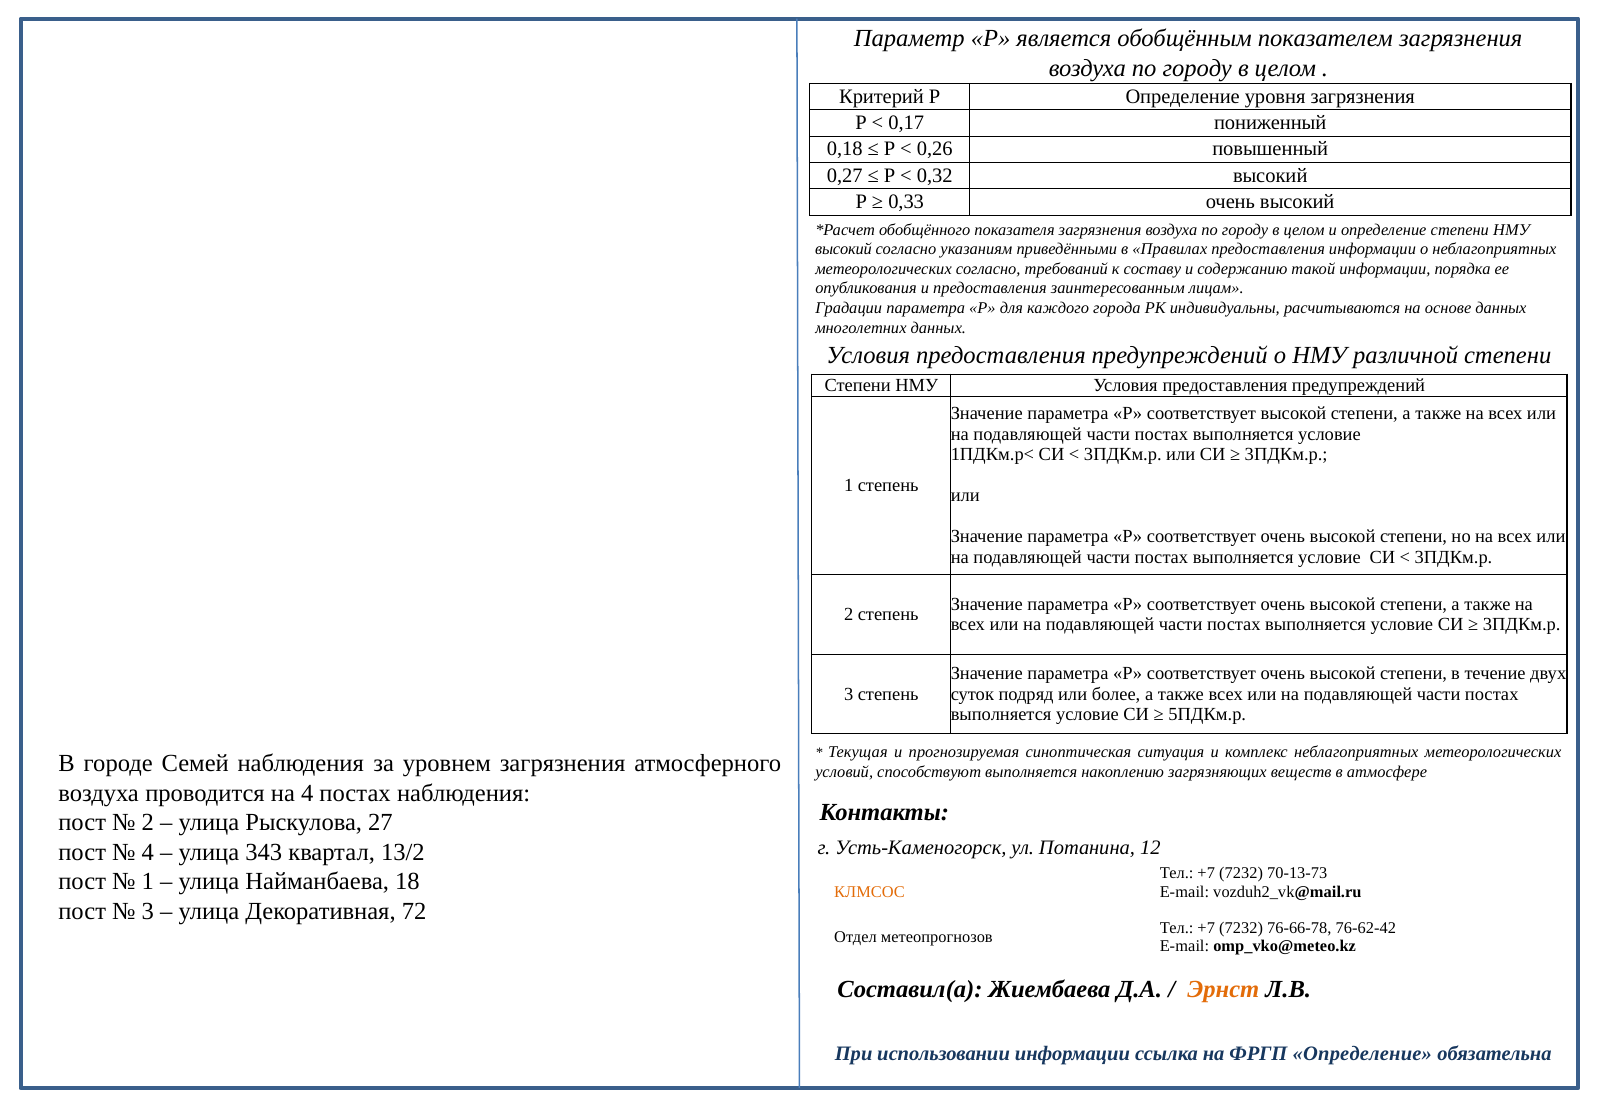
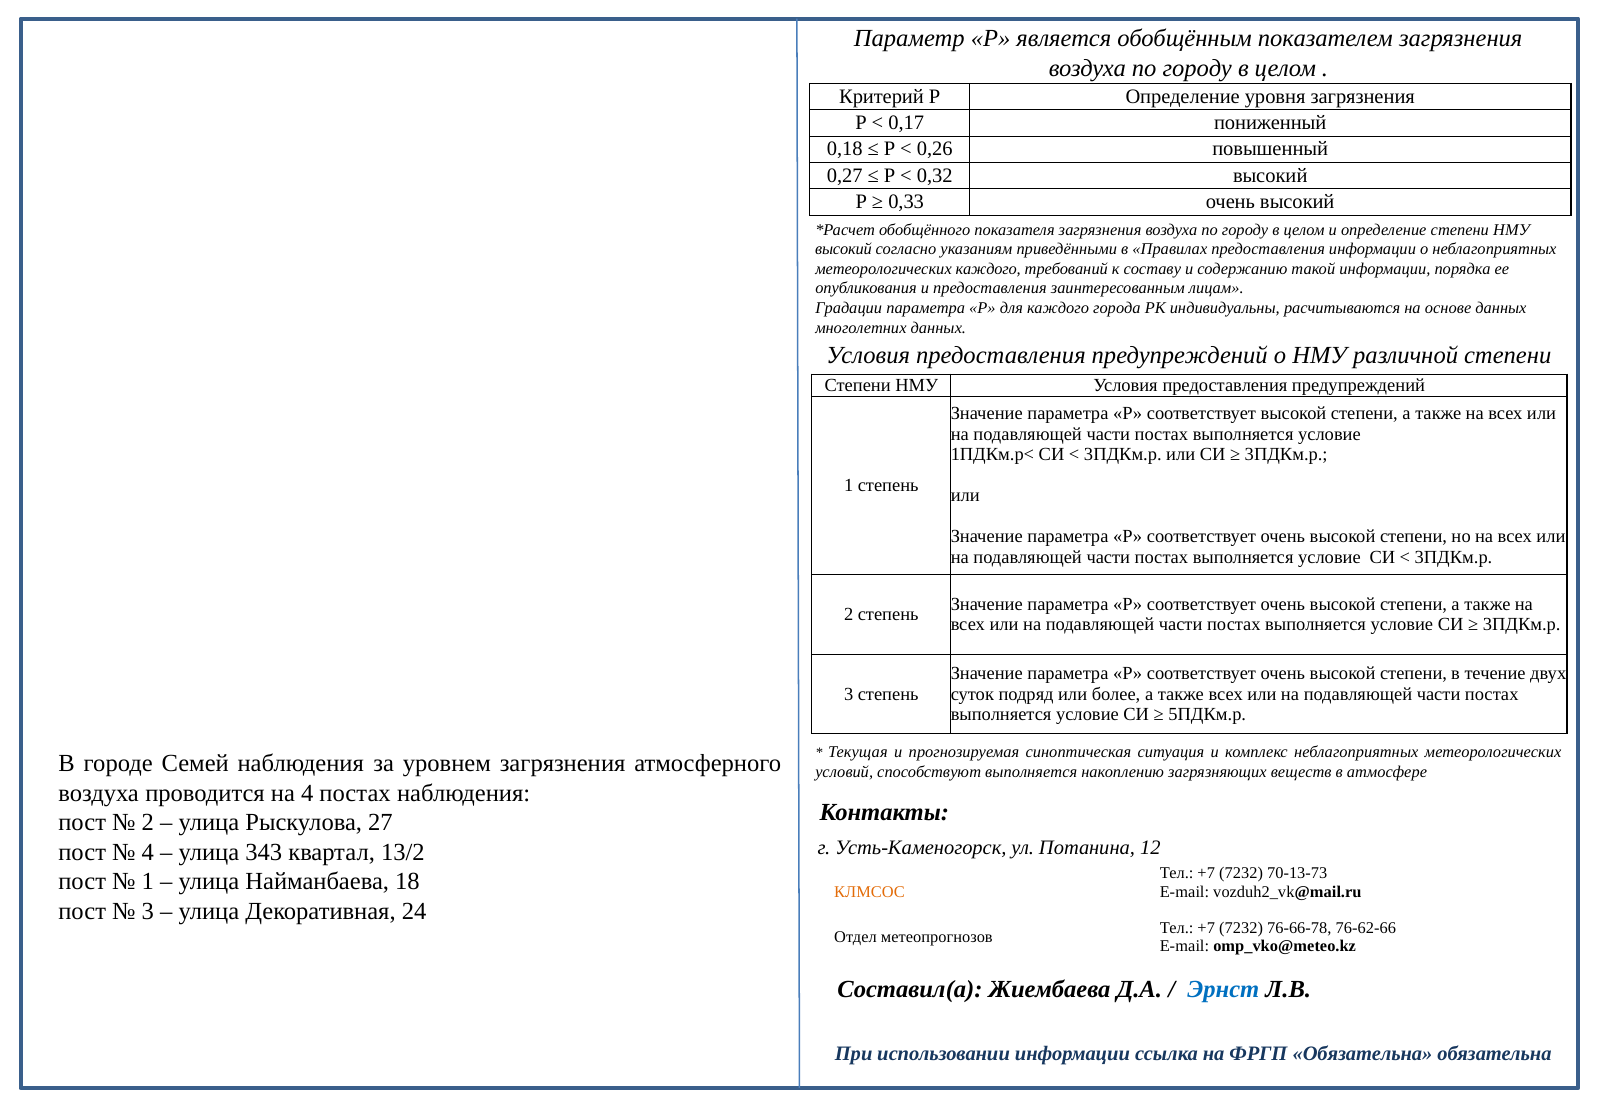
метеорологических согласно: согласно -> каждого
72: 72 -> 24
76-62-42: 76-62-42 -> 76-62-66
Эрнст colour: orange -> blue
ФРГП Определение: Определение -> Обязательна
